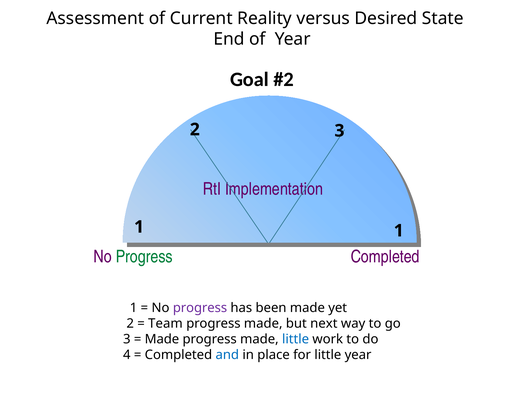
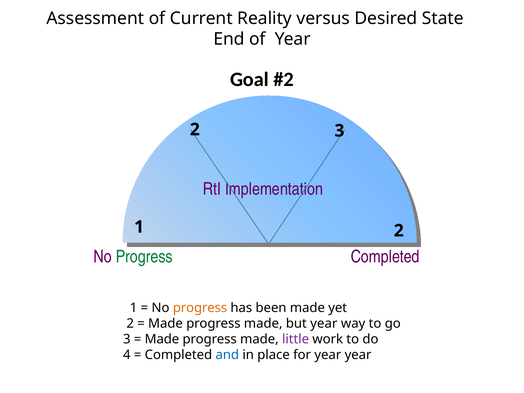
1 1: 1 -> 2
progress at (200, 308) colour: purple -> orange
Team at (165, 323): Team -> Made
but next: next -> year
little at (296, 339) colour: blue -> purple
for little: little -> year
